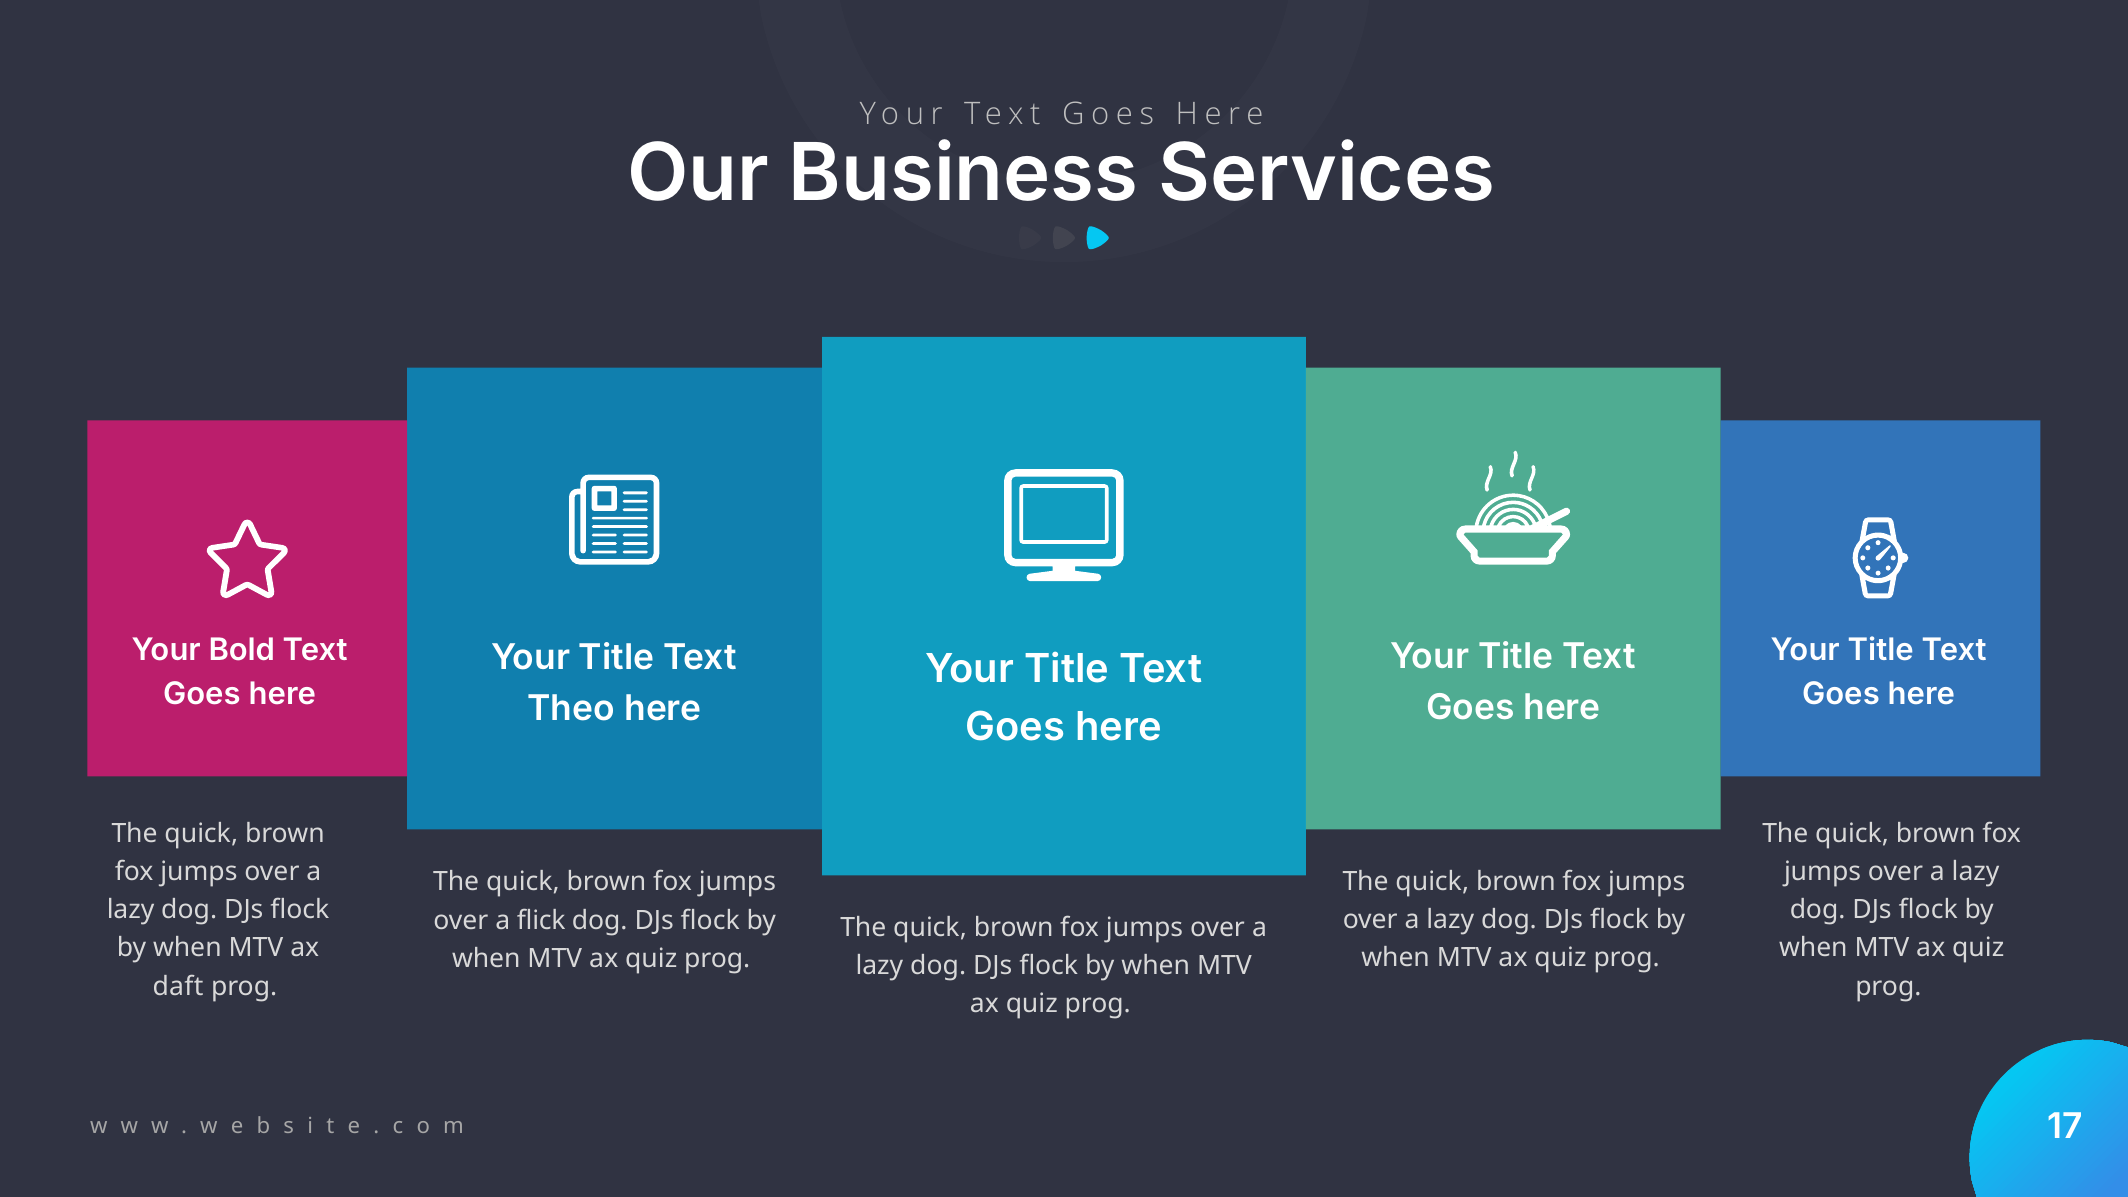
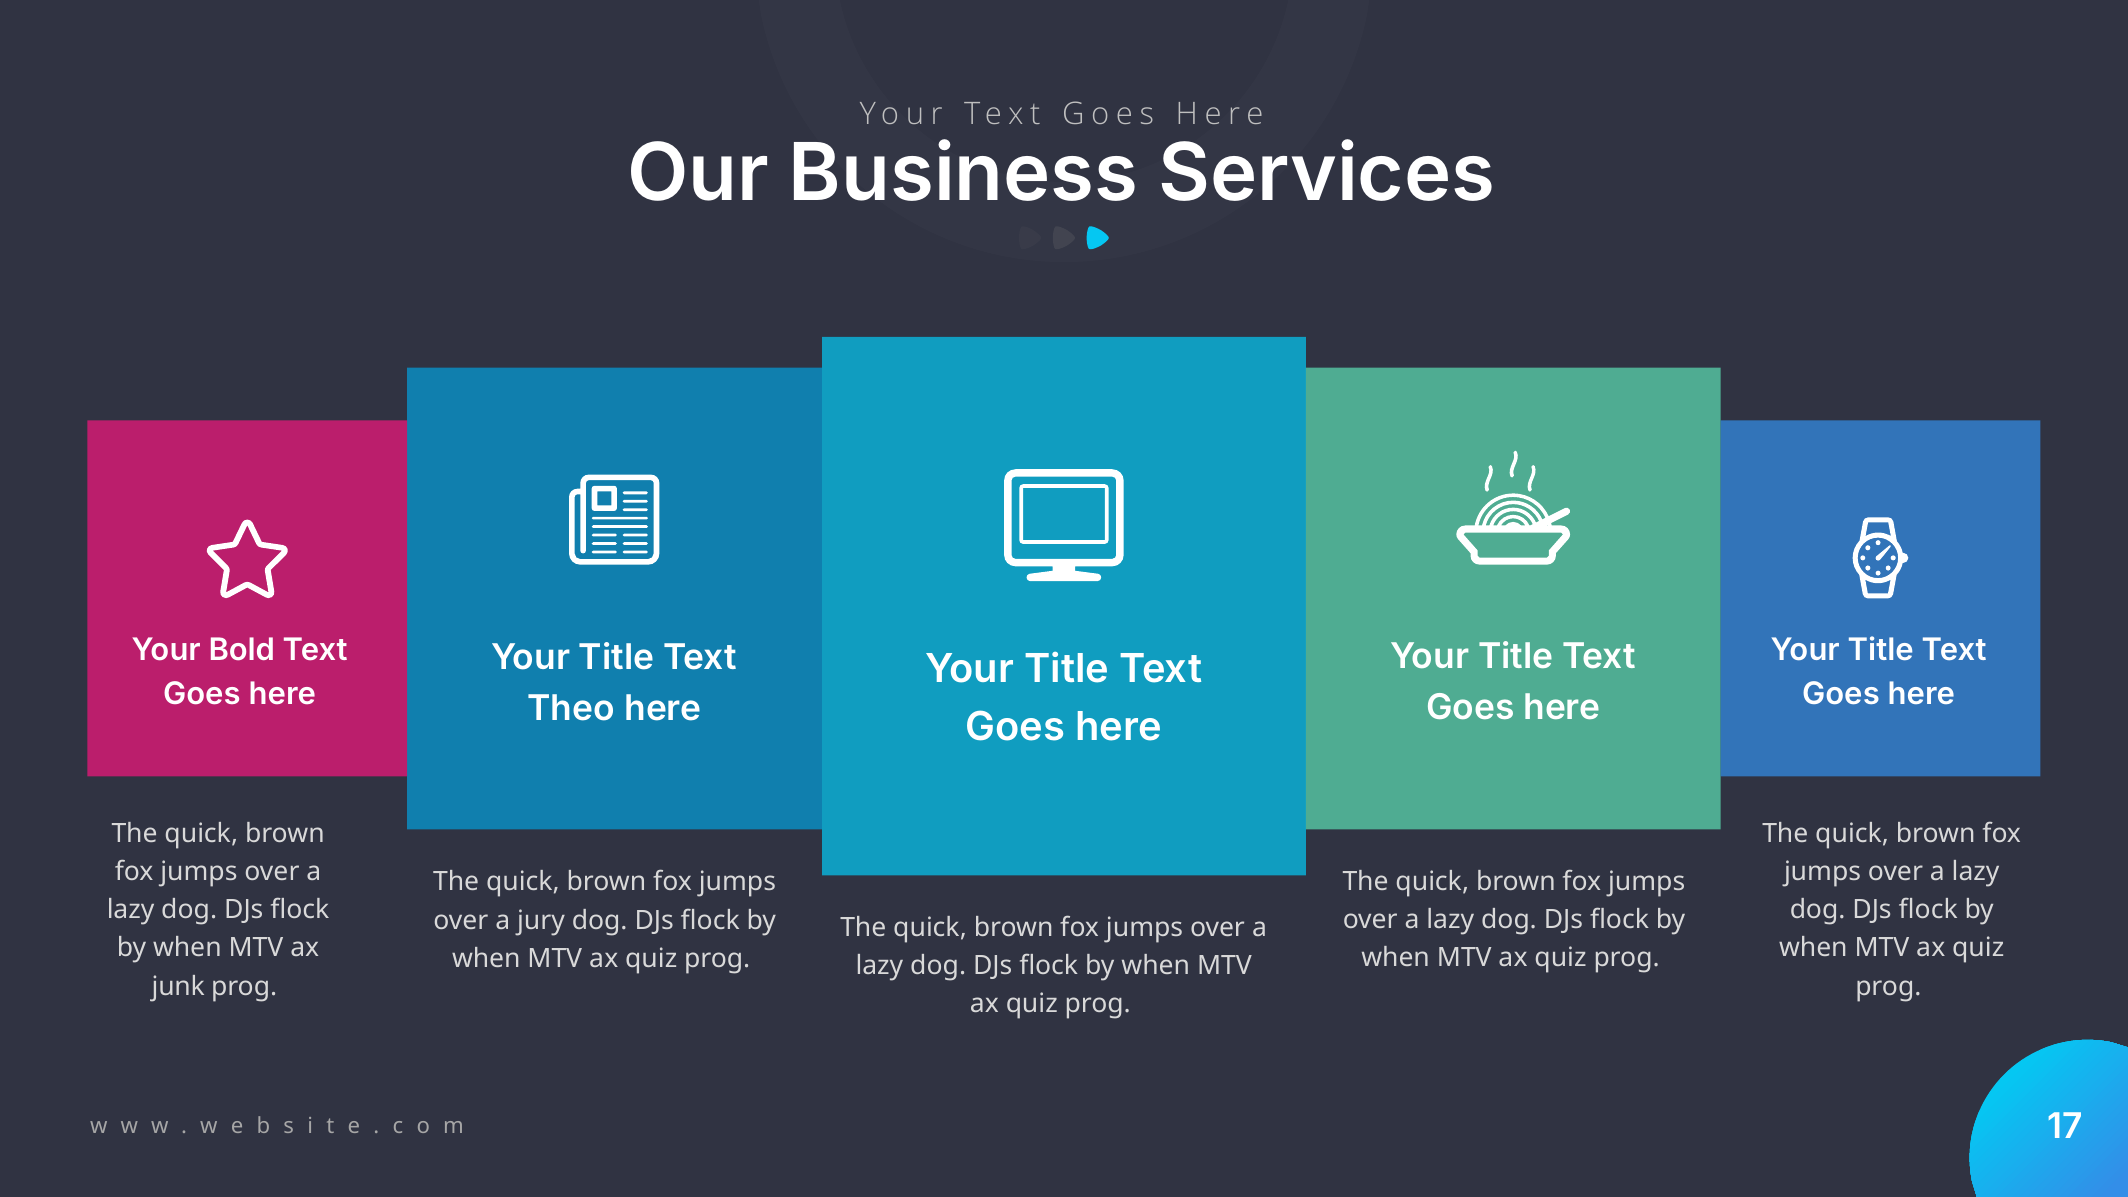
flick: flick -> jury
daft: daft -> junk
